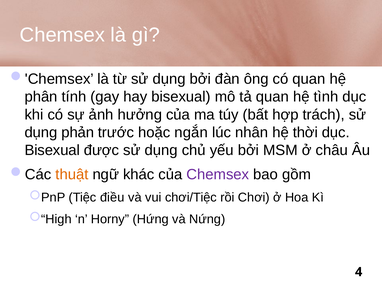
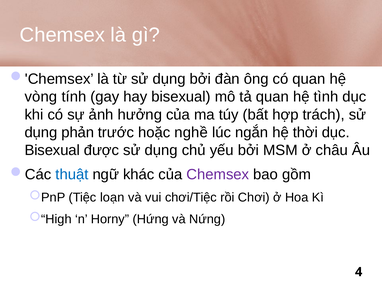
phân: phân -> vòng
ngắn: ngắn -> nghề
nhân: nhân -> ngắn
thuật colour: orange -> blue
điều: điều -> loạn
